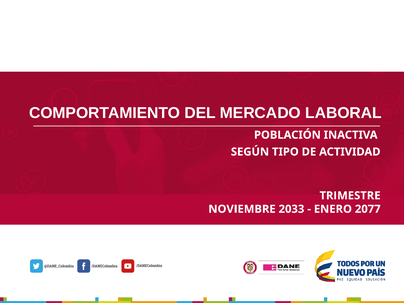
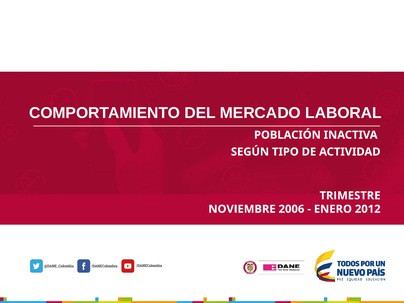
2033: 2033 -> 2006
2077: 2077 -> 2012
